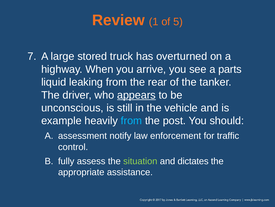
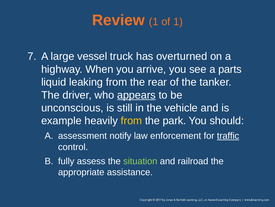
of 5: 5 -> 1
stored: stored -> vessel
from at (131, 120) colour: light blue -> yellow
post: post -> park
traffic underline: none -> present
dictates: dictates -> railroad
